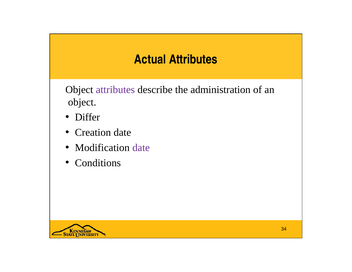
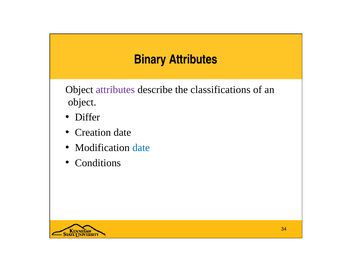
Actual: Actual -> Binary
administration: administration -> classifications
date at (141, 148) colour: purple -> blue
